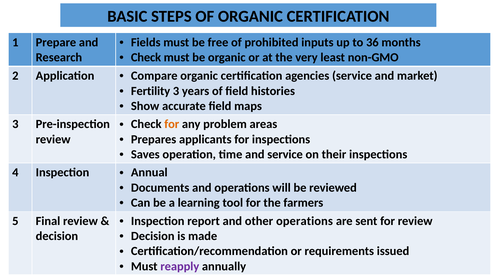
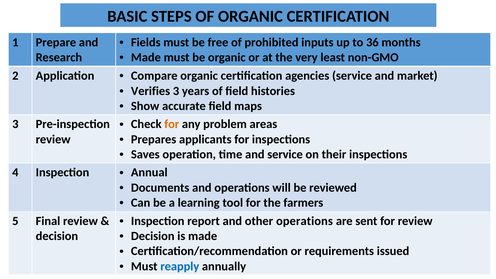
Check at (146, 57): Check -> Made
Fertility: Fertility -> Verifies
reapply colour: purple -> blue
